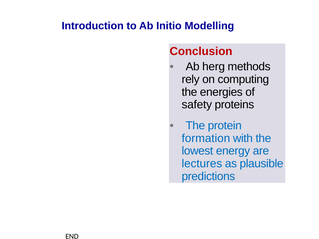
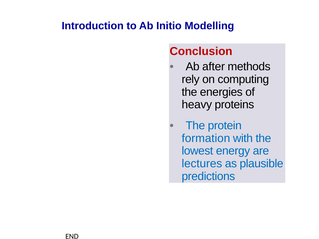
herg: herg -> after
safety: safety -> heavy
